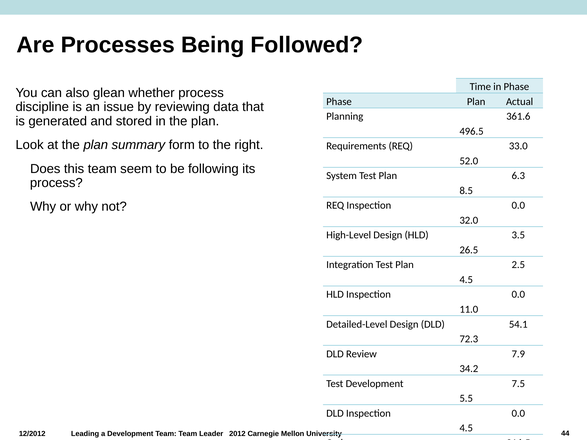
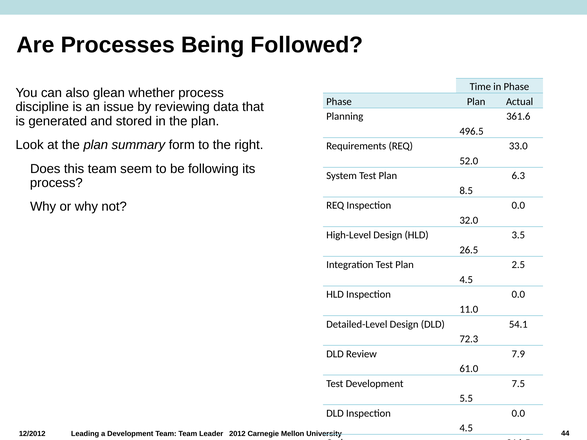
34.2: 34.2 -> 61.0
